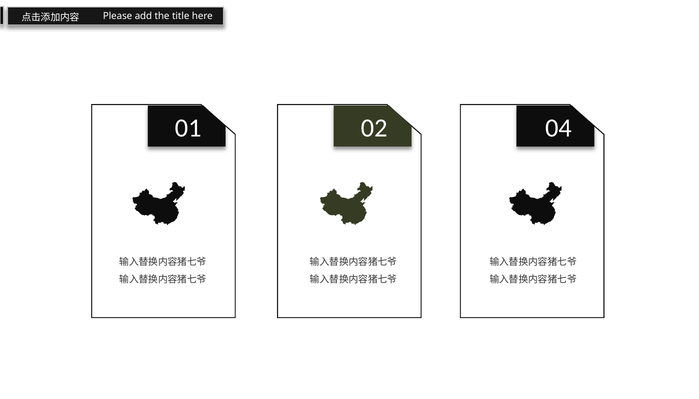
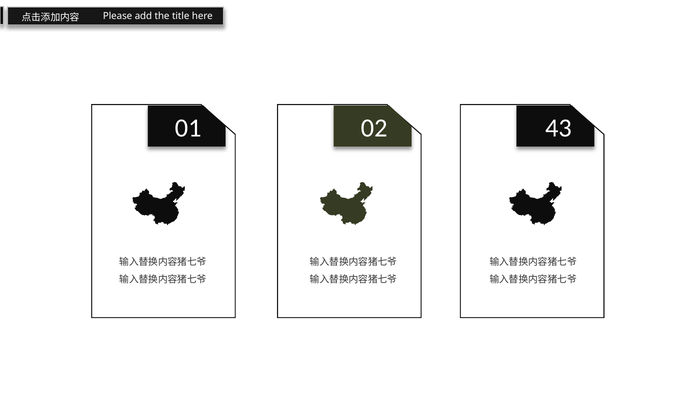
04: 04 -> 43
